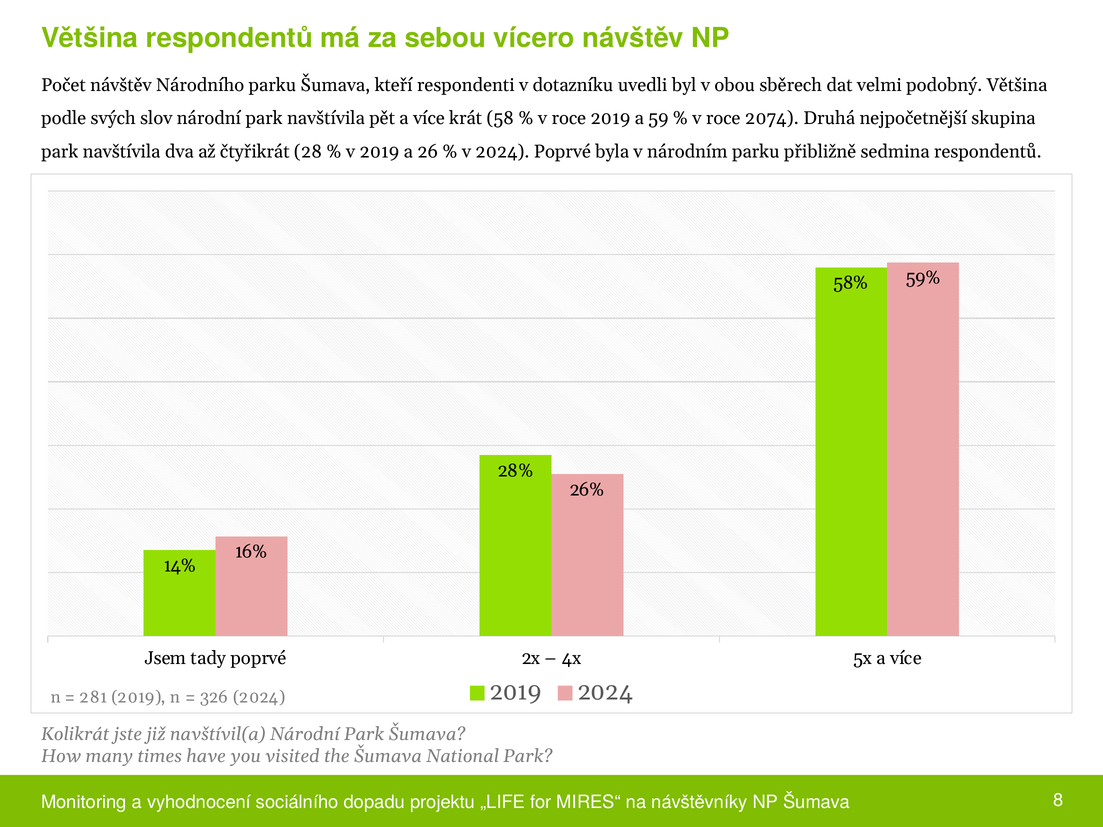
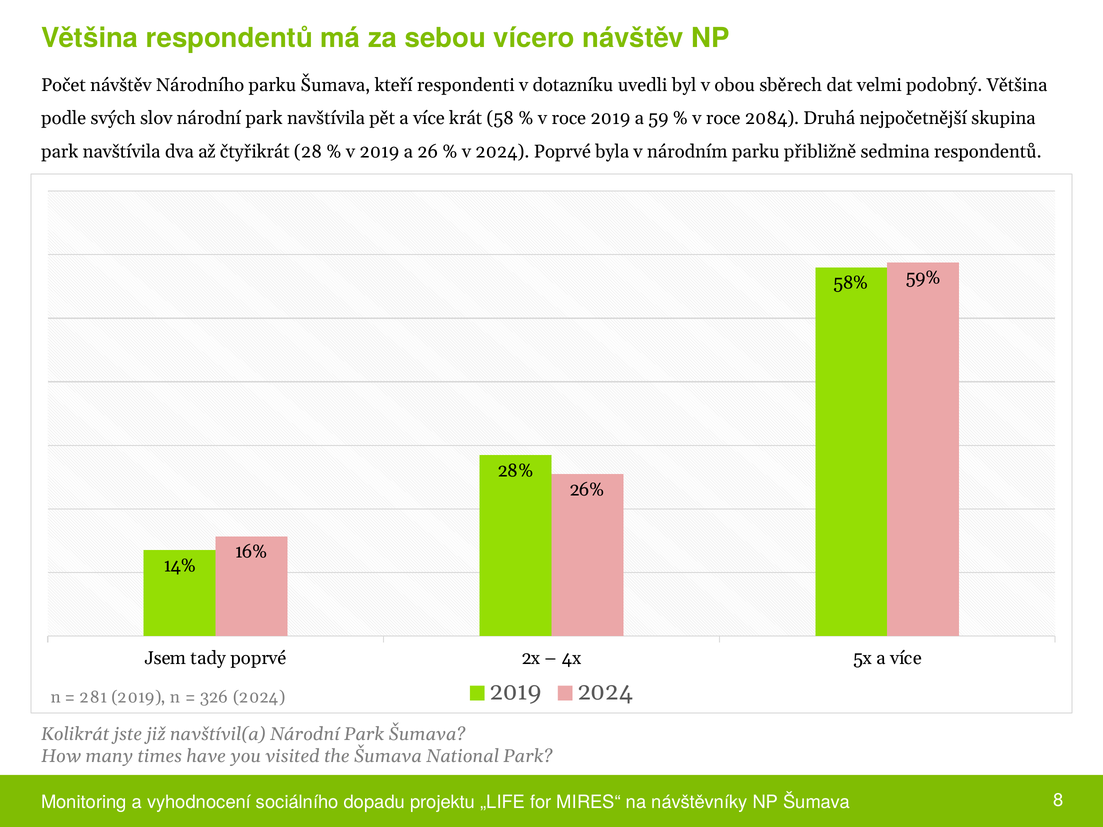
2074: 2074 -> 2084
